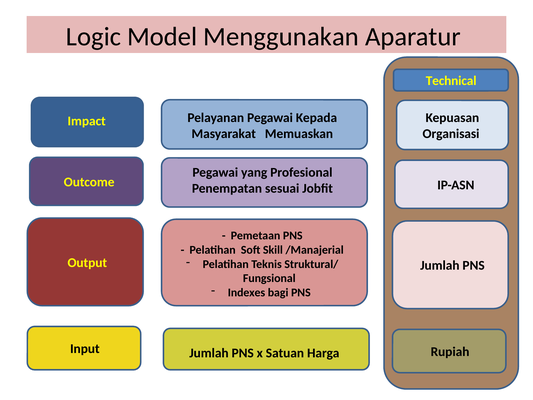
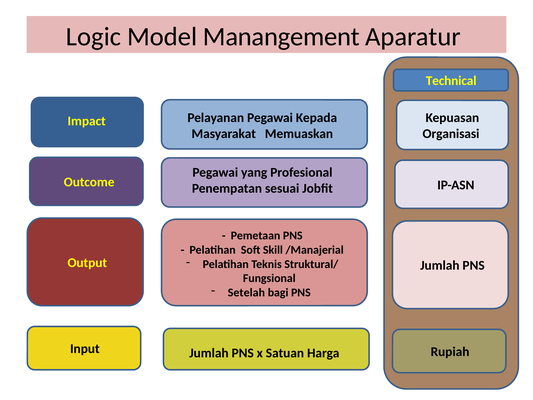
Menggunakan: Menggunakan -> Manangement
Indexes: Indexes -> Setelah
